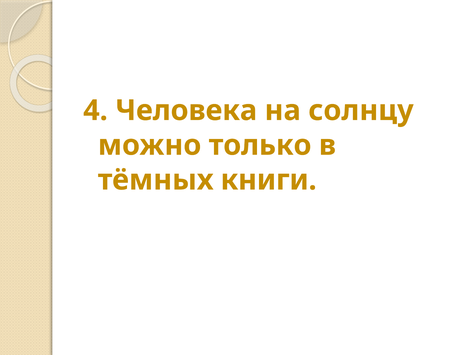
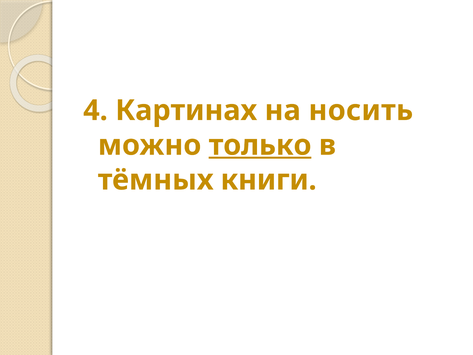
Человека: Человека -> Картинах
солнцу: солнцу -> носить
только underline: none -> present
